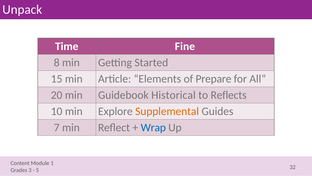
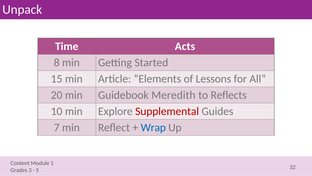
Fine: Fine -> Acts
Prepare: Prepare -> Lessons
Historical: Historical -> Meredith
Supplemental colour: orange -> red
